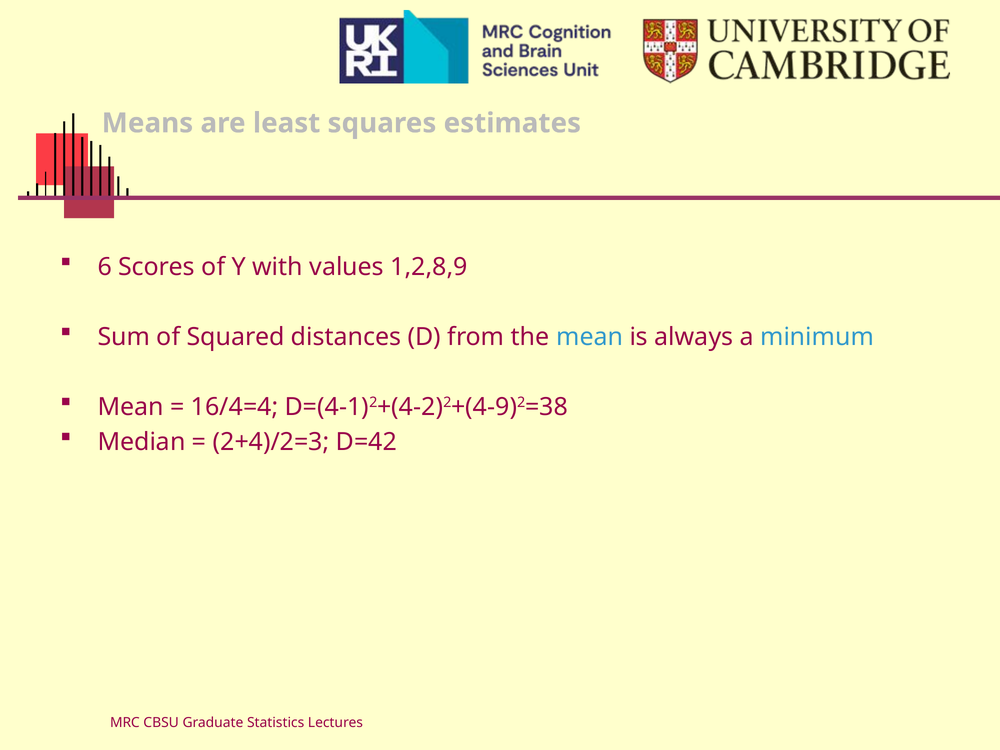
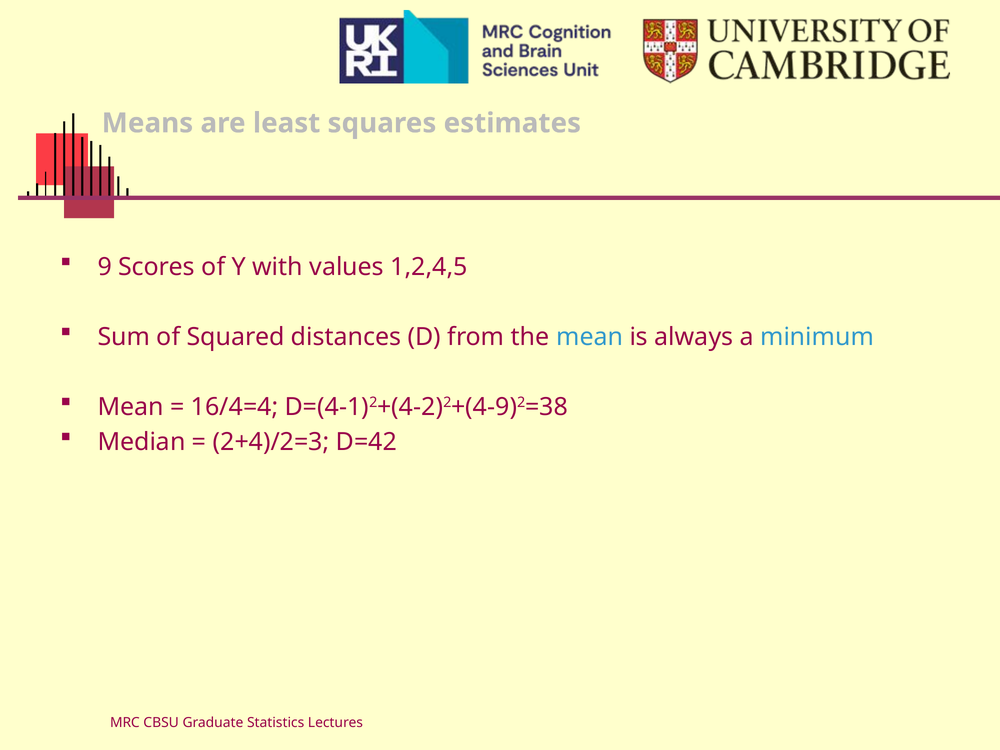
6: 6 -> 9
1,2,8,9: 1,2,8,9 -> 1,2,4,5
